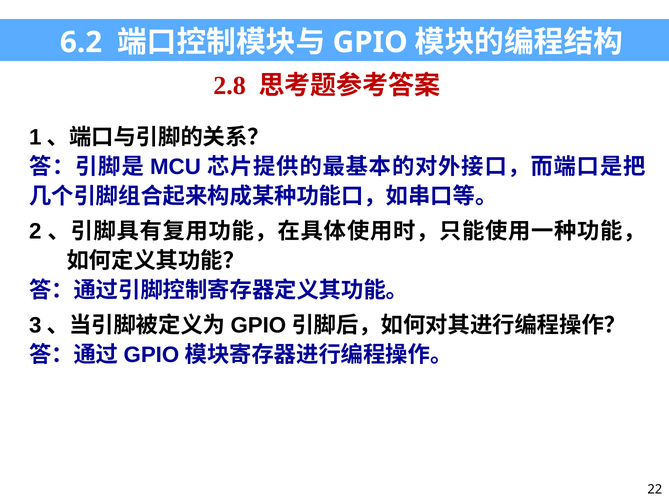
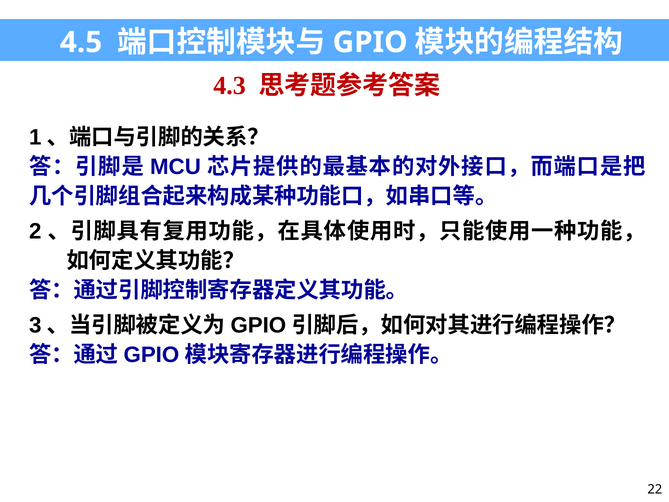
6.2: 6.2 -> 4.5
2.8: 2.8 -> 4.3
